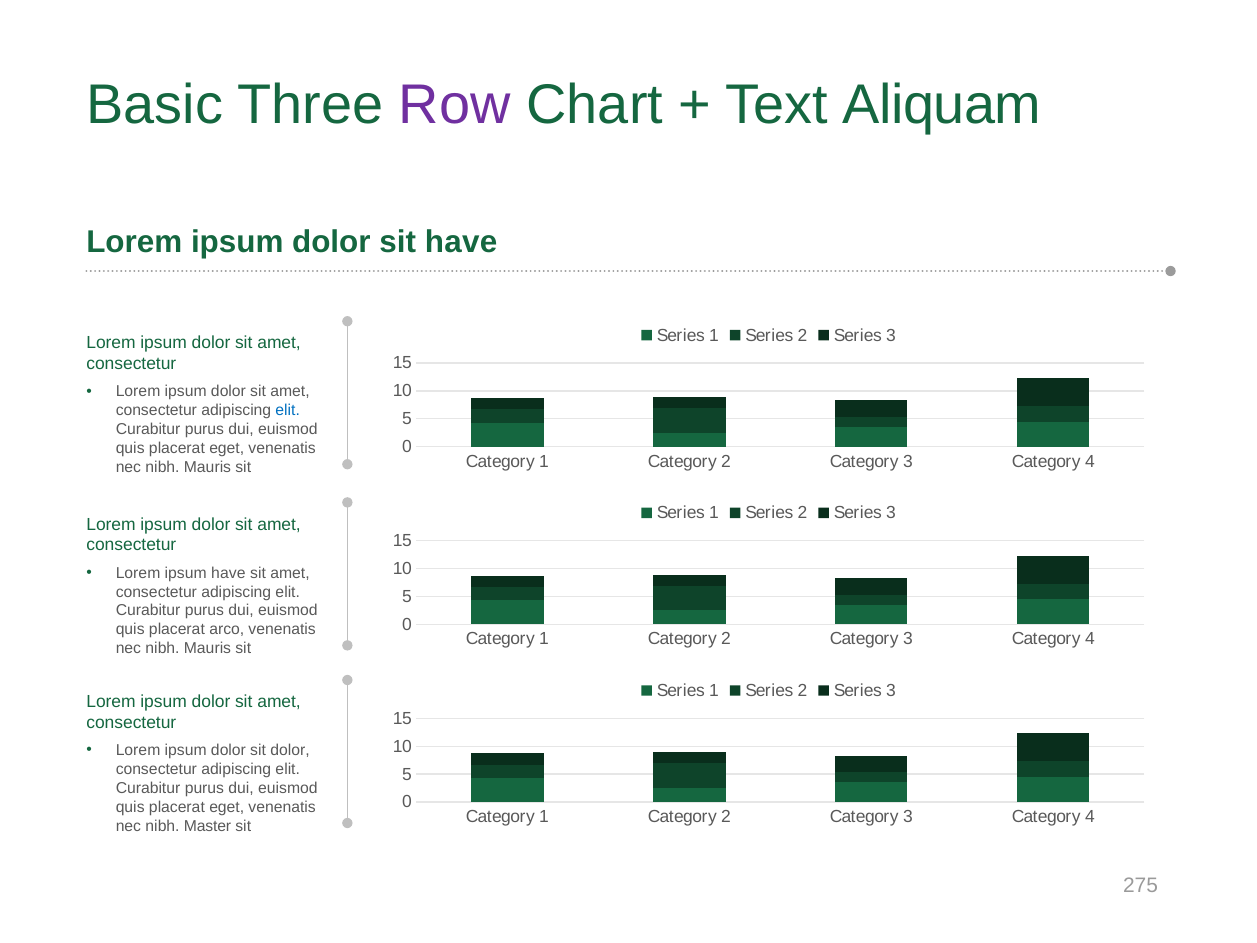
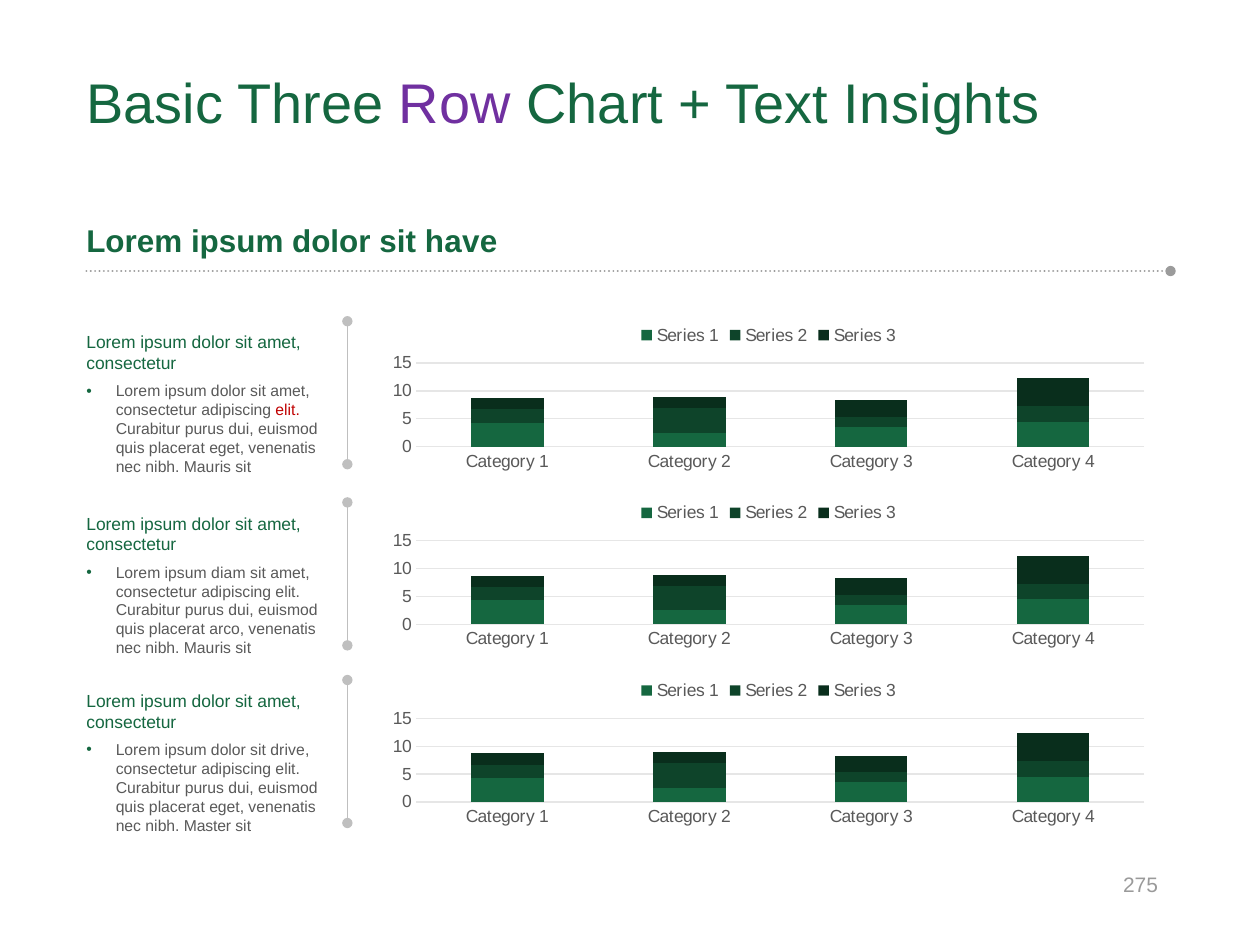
Aliquam: Aliquam -> Insights
elit at (288, 411) colour: blue -> red
ipsum have: have -> diam
sit dolor: dolor -> drive
